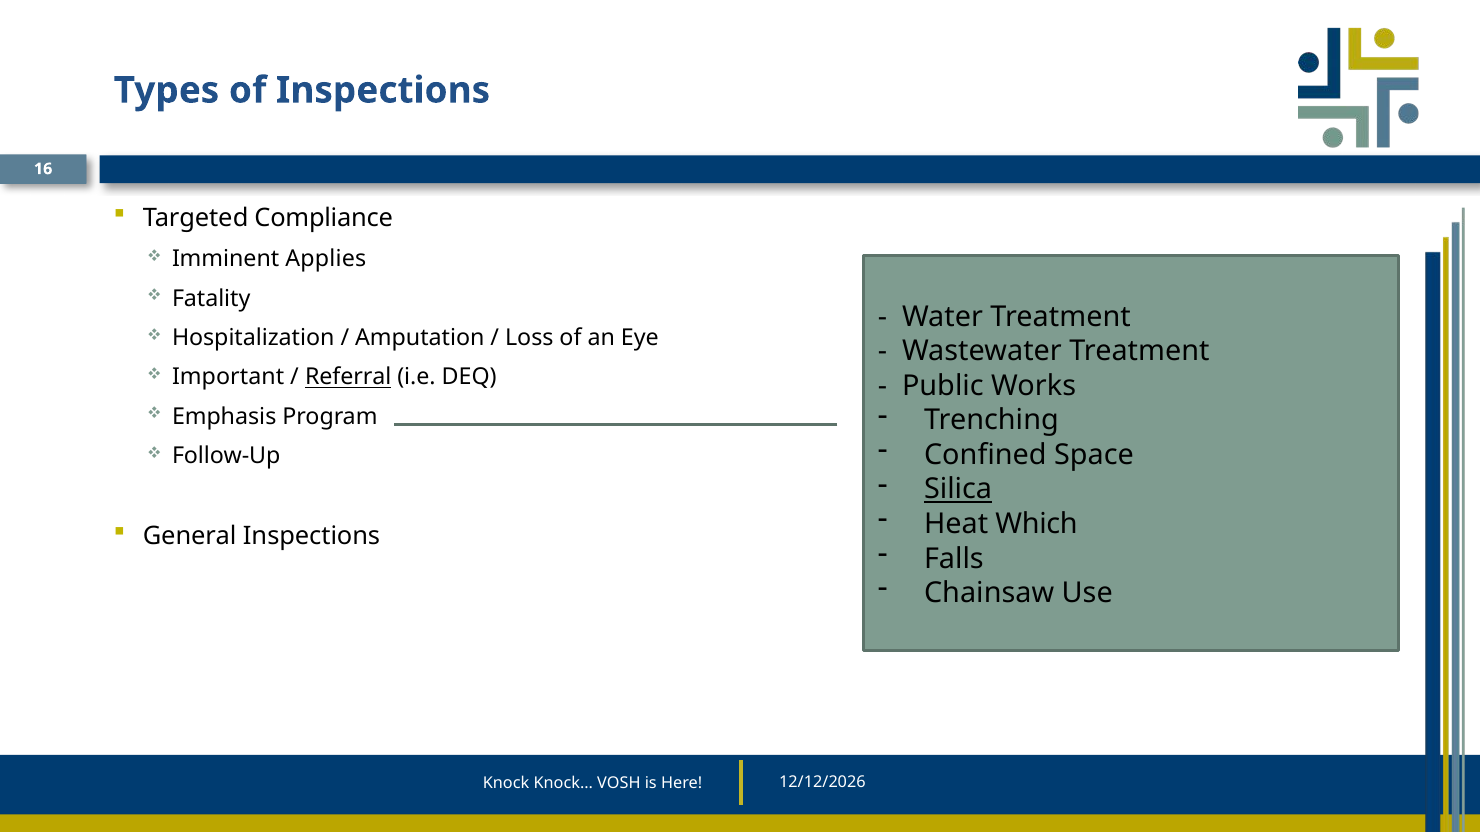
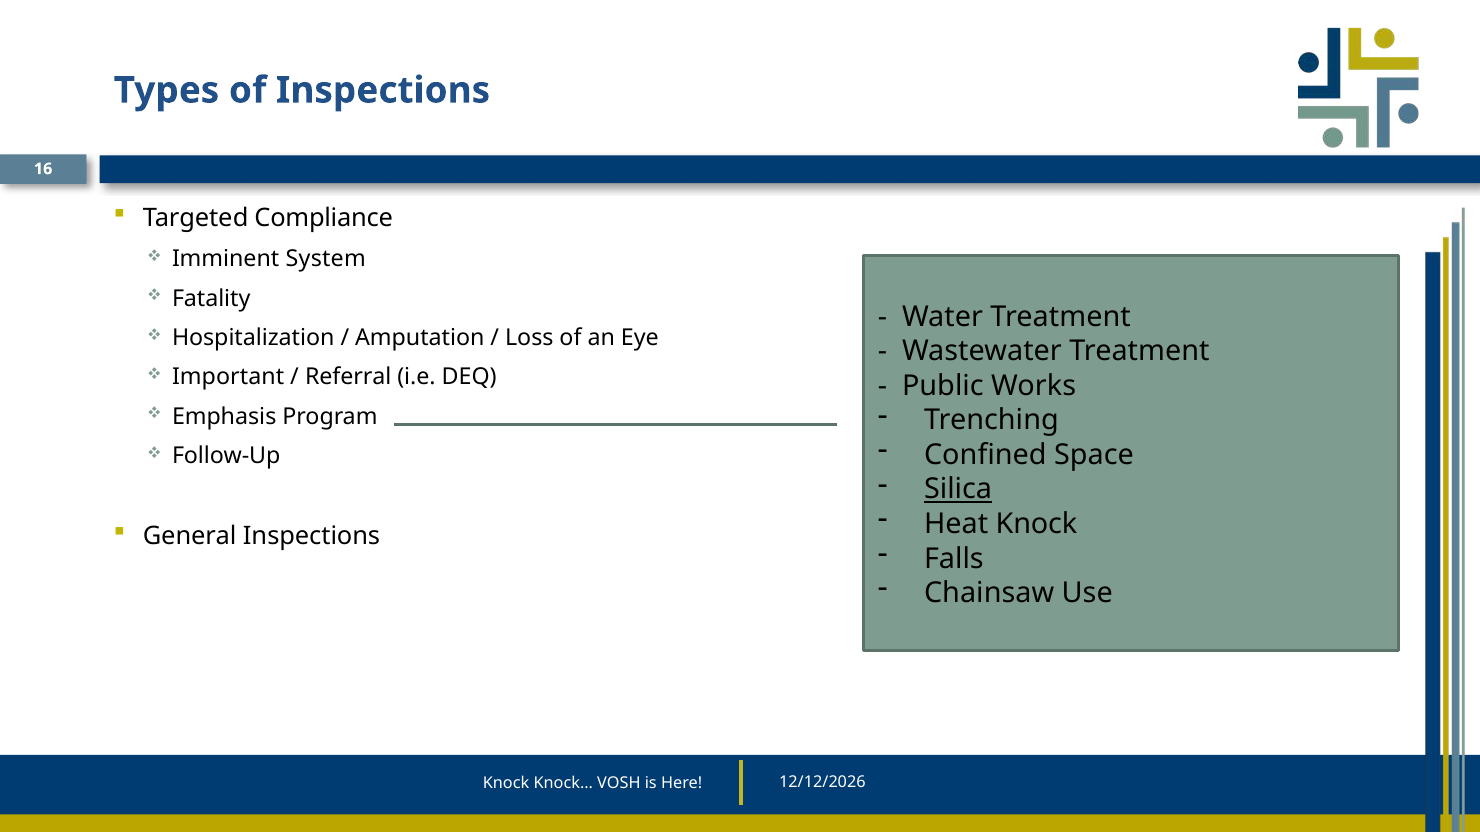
Applies: Applies -> System
Referral underline: present -> none
Heat Which: Which -> Knock
